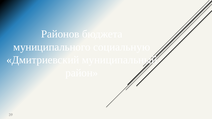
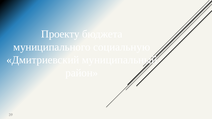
Районов: Районов -> Проекту
